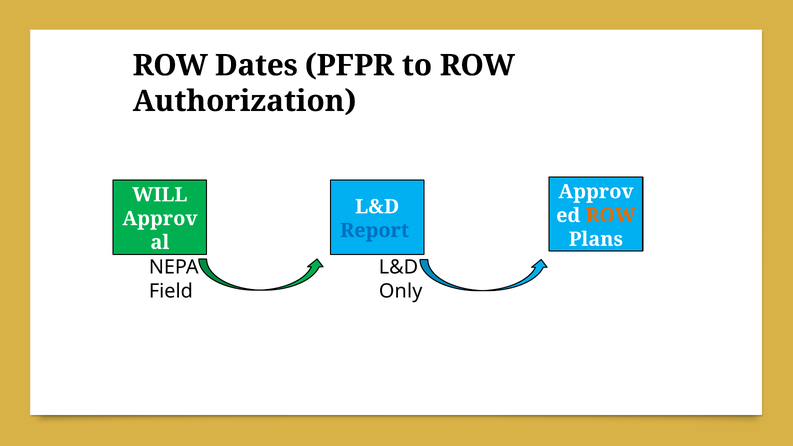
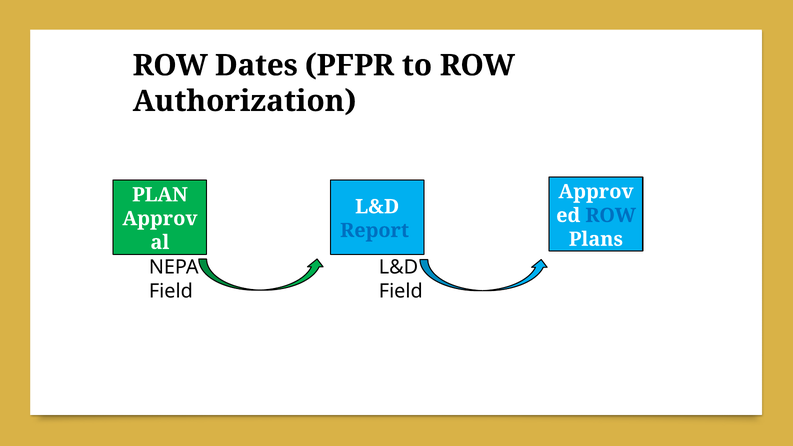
WILL: WILL -> PLAN
ROW at (611, 216) colour: orange -> blue
Only at (401, 291): Only -> Field
